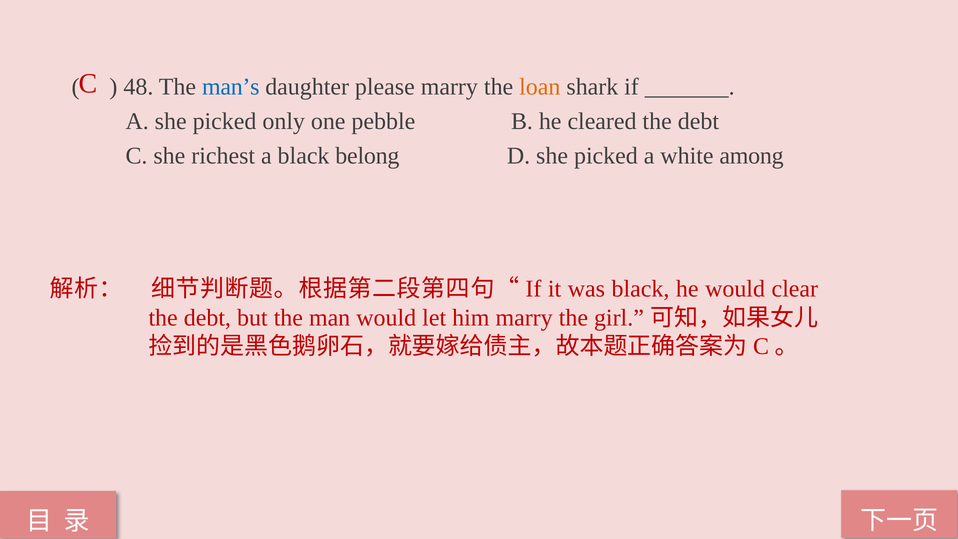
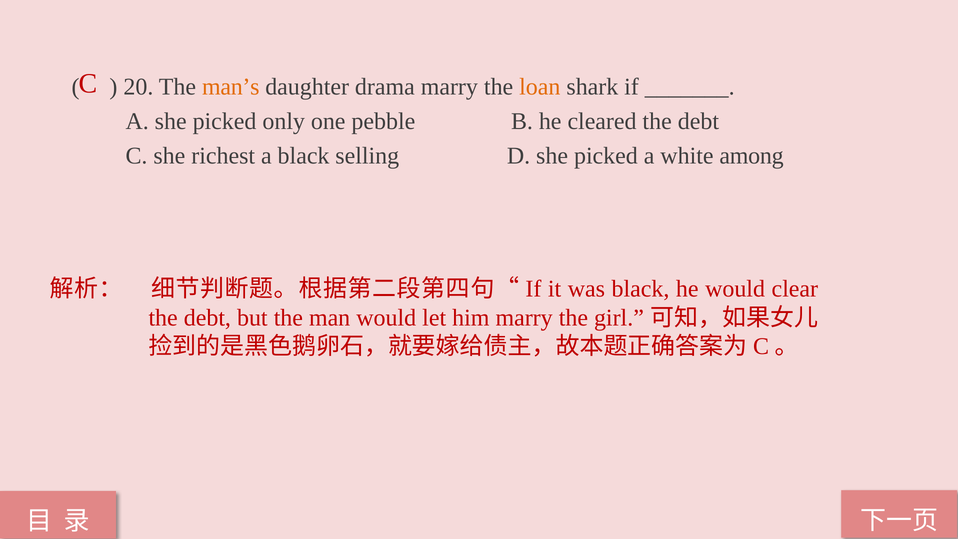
48: 48 -> 20
man’s colour: blue -> orange
please: please -> drama
belong: belong -> selling
